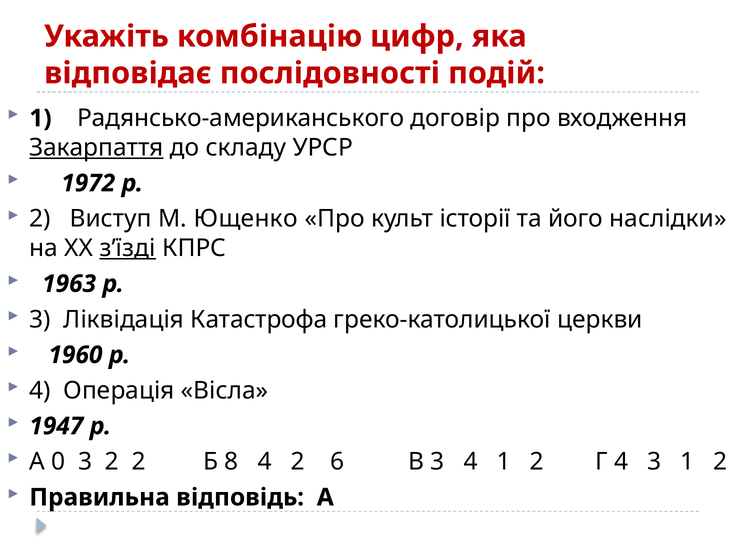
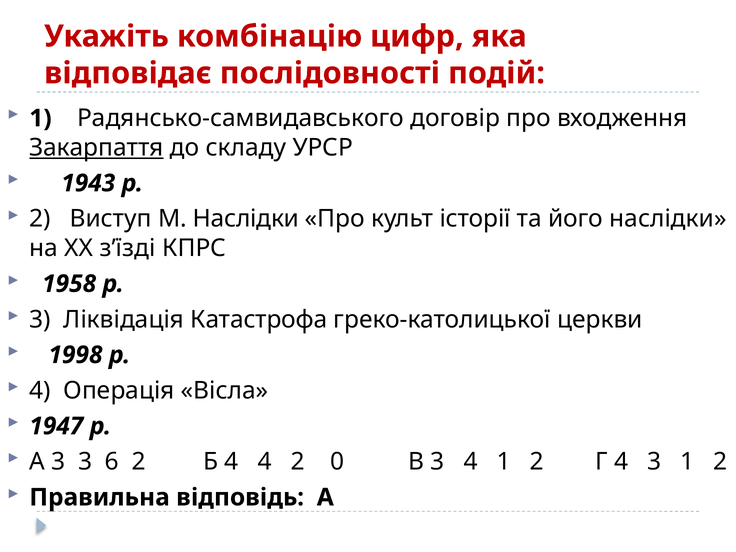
Радянсько-американського: Радянсько-американського -> Радянсько-самвидавського
1972: 1972 -> 1943
М Ющенко: Ющенко -> Наслідки
з’їзді underline: present -> none
1963: 1963 -> 1958
1960: 1960 -> 1998
А 0: 0 -> 3
3 2: 2 -> 6
Б 8: 8 -> 4
6: 6 -> 0
